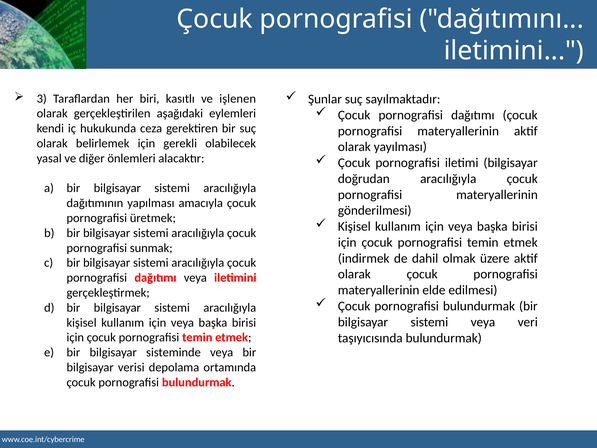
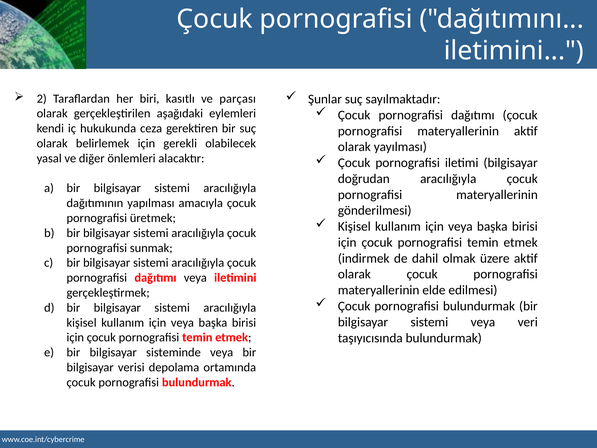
3: 3 -> 2
işlenen: işlenen -> parçası
